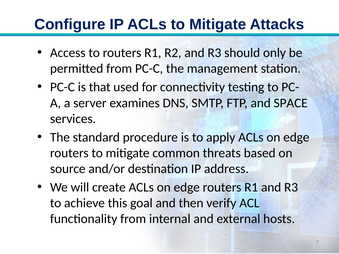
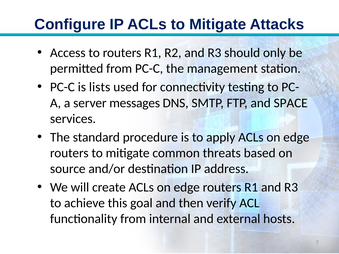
that: that -> lists
examines: examines -> messages
